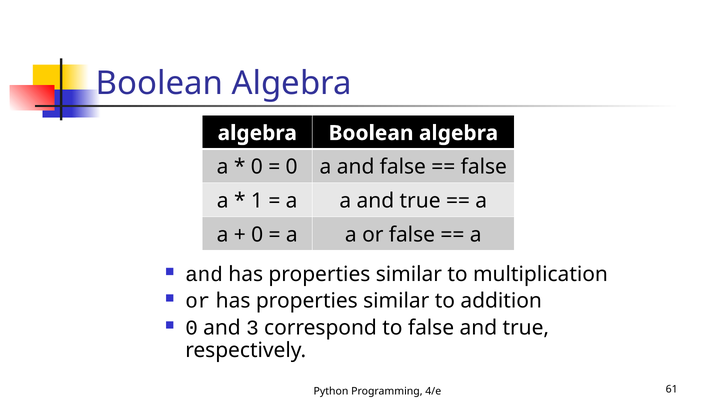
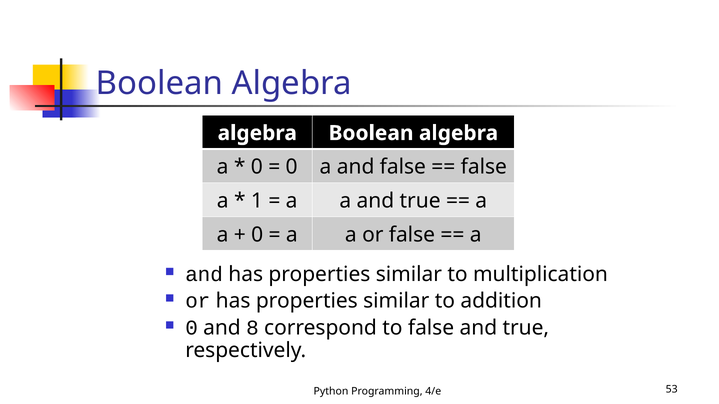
3: 3 -> 8
61: 61 -> 53
